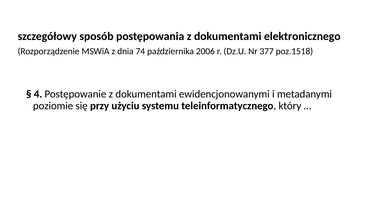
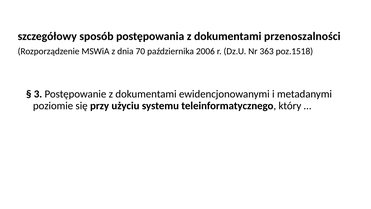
elektronicznego: elektronicznego -> przenoszalności
74: 74 -> 70
377: 377 -> 363
4: 4 -> 3
